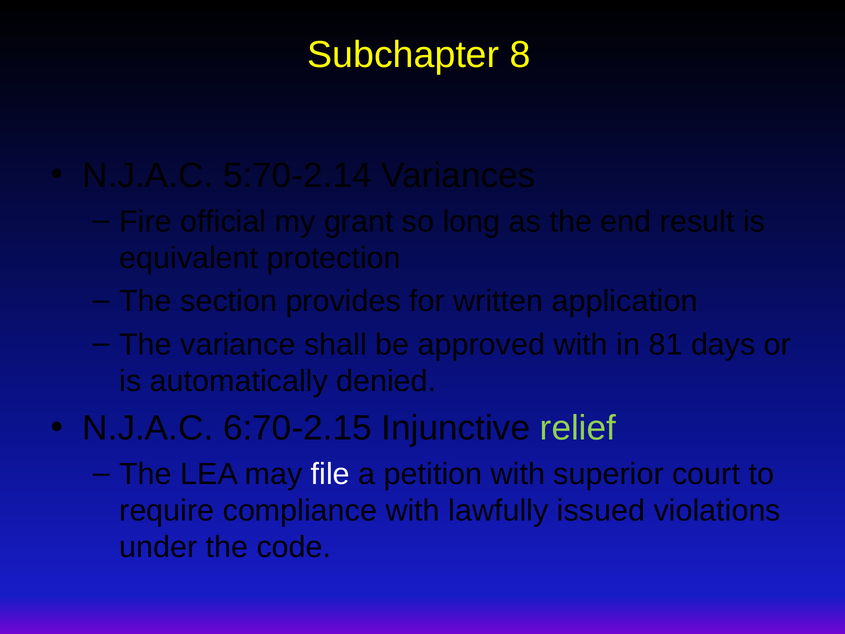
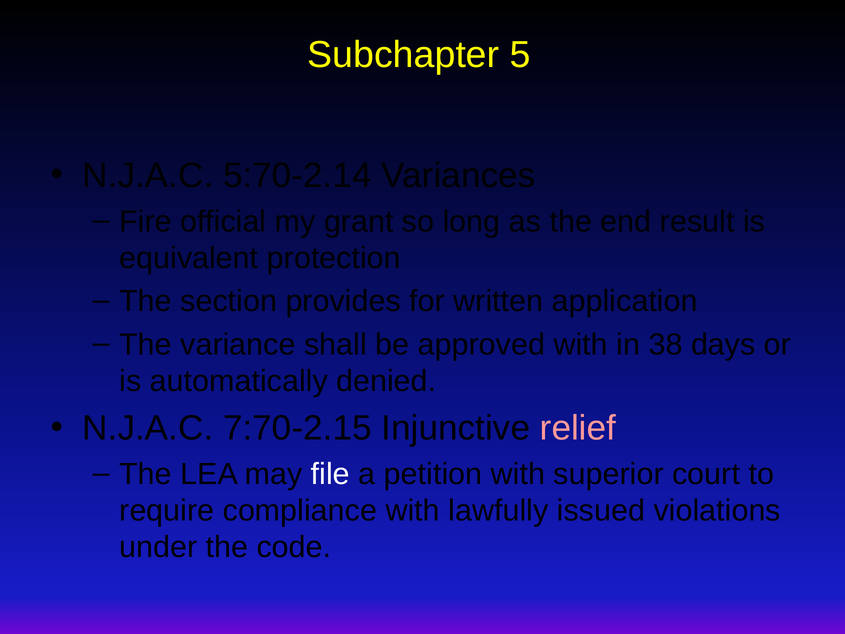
8: 8 -> 5
81: 81 -> 38
6:70-2.15: 6:70-2.15 -> 7:70-2.15
relief colour: light green -> pink
